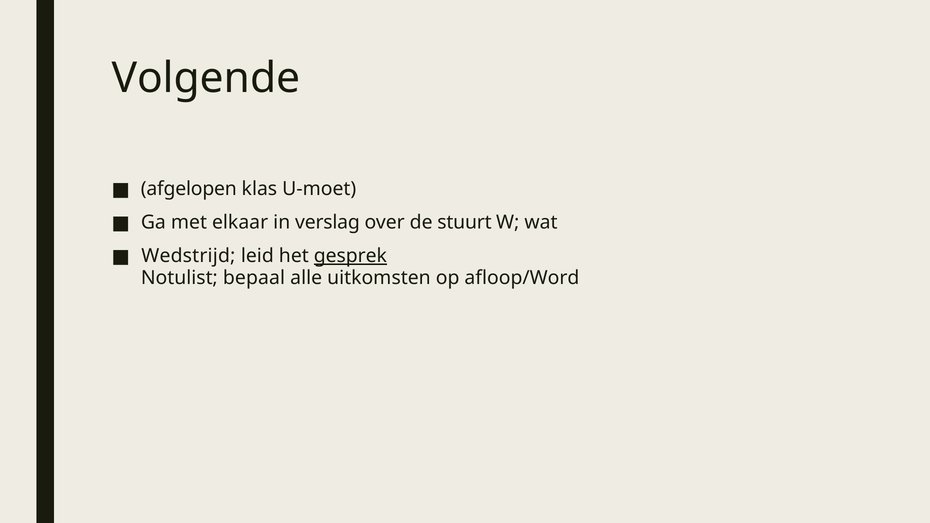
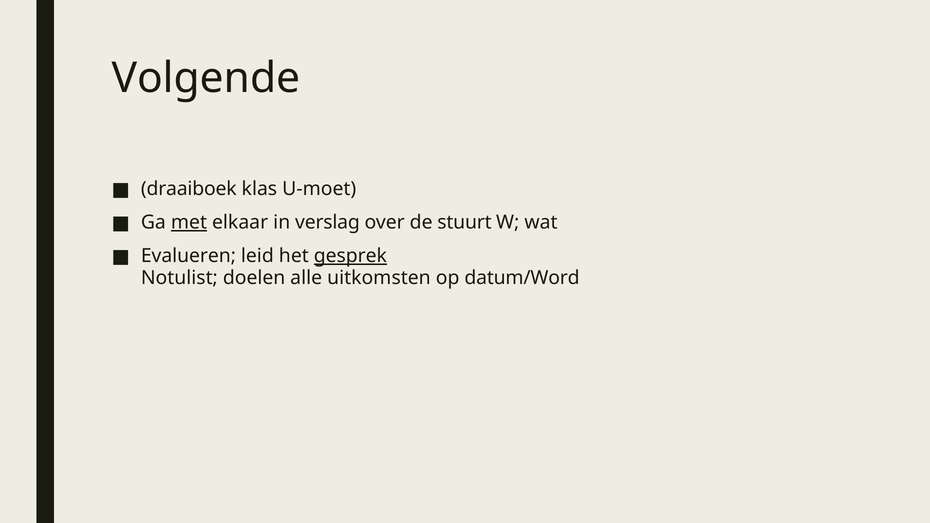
afgelopen: afgelopen -> draaiboek
met underline: none -> present
Wedstrijd: Wedstrijd -> Evalueren
bepaal: bepaal -> doelen
afloop/Word: afloop/Word -> datum/Word
